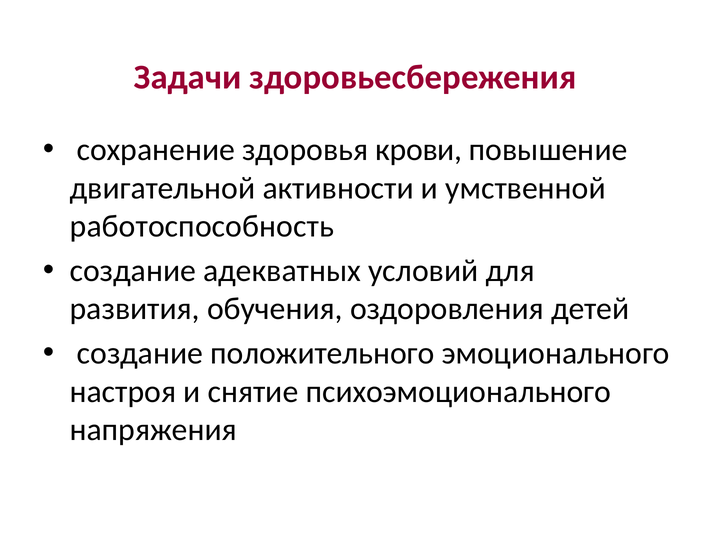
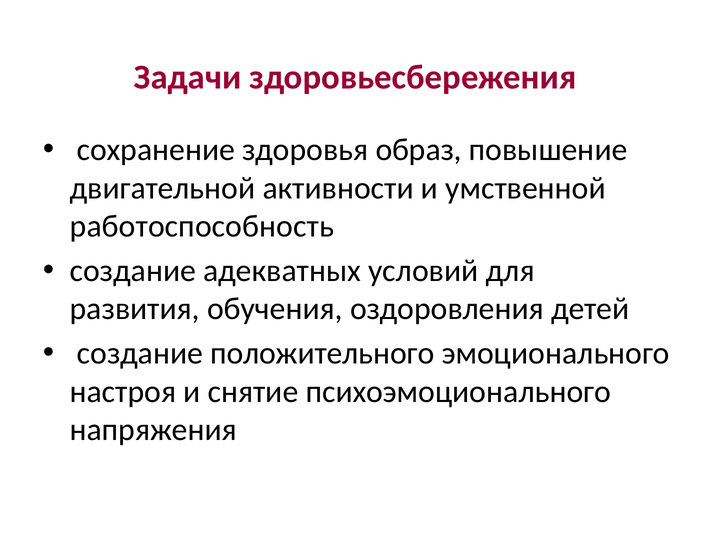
крови: крови -> образ
